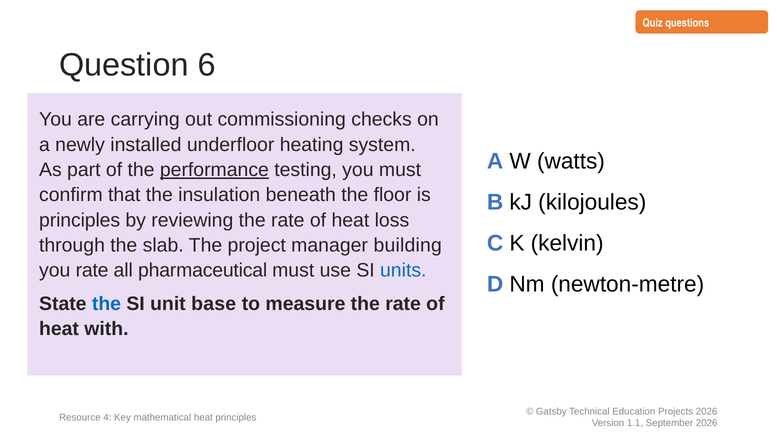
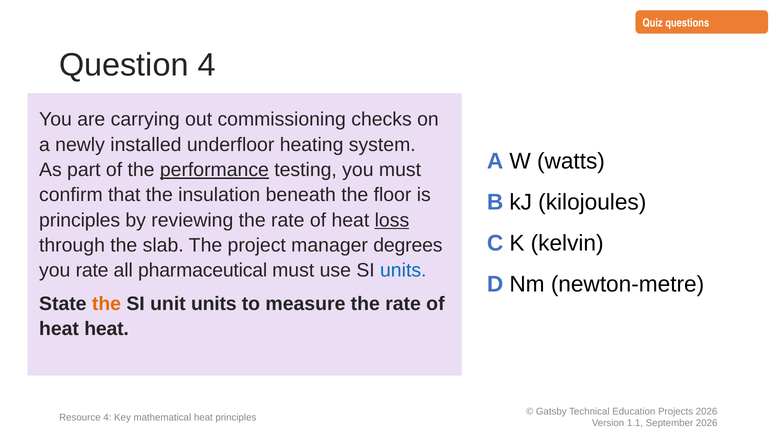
Question 6: 6 -> 4
loss underline: none -> present
building: building -> degrees
the at (106, 304) colour: blue -> orange
unit base: base -> units
heat with: with -> heat
